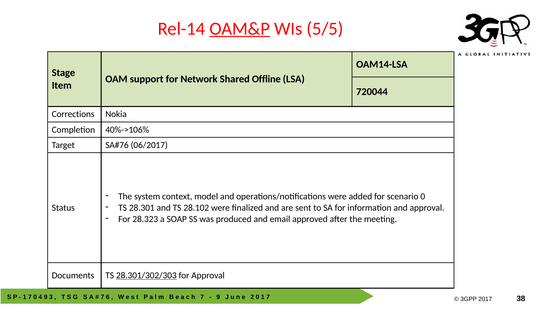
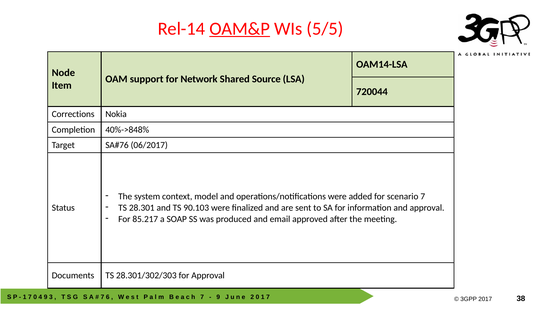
Stage: Stage -> Node
Offline: Offline -> Source
40%->106%: 40%->106% -> 40%->848%
scenario 0: 0 -> 7
28.102: 28.102 -> 90.103
28.323: 28.323 -> 85.217
28.301/302/303 underline: present -> none
